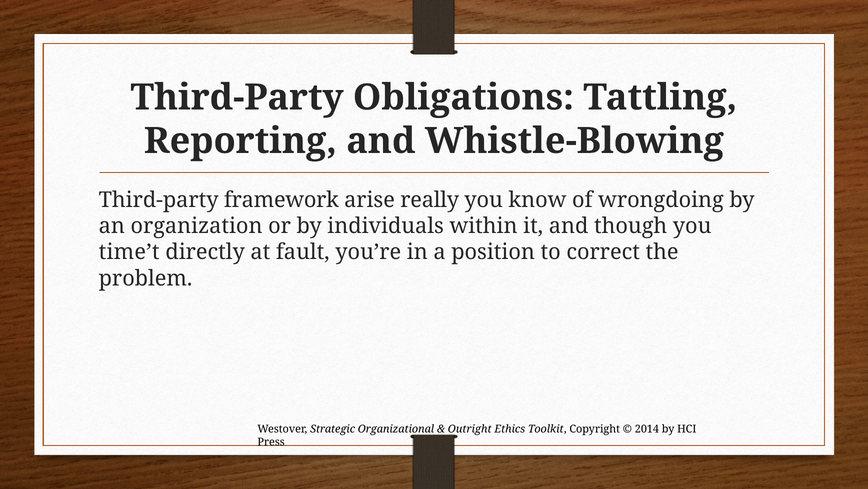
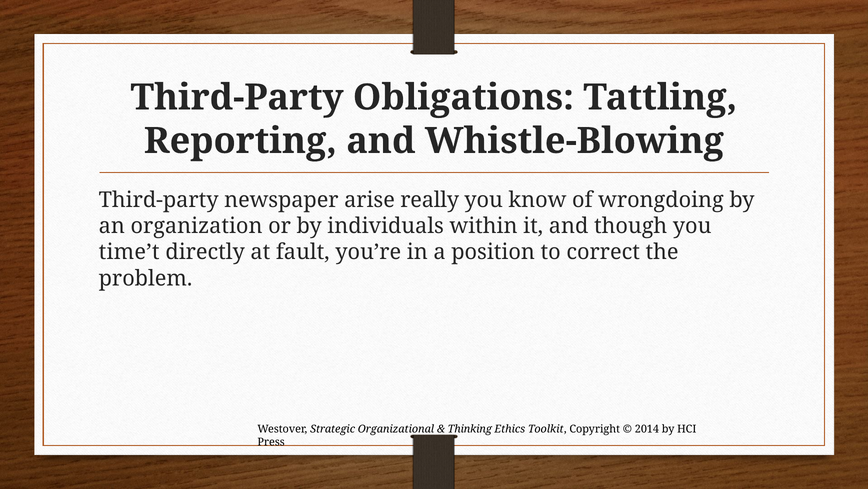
framework: framework -> newspaper
Outright: Outright -> Thinking
